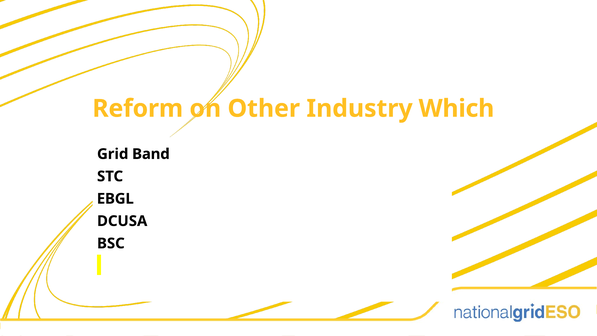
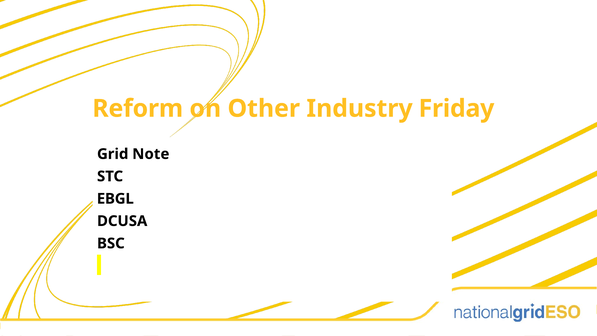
Which: Which -> Friday
Band: Band -> Note
